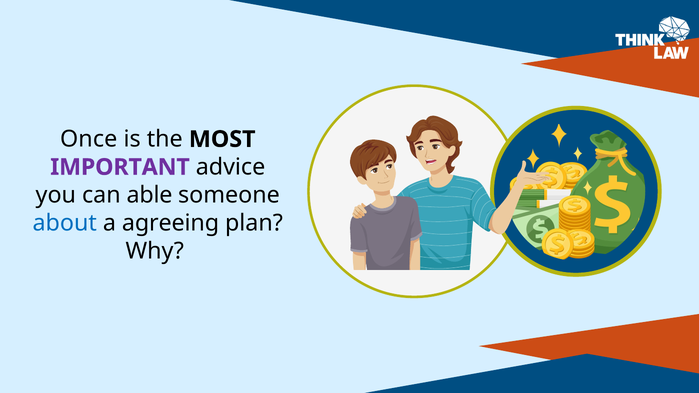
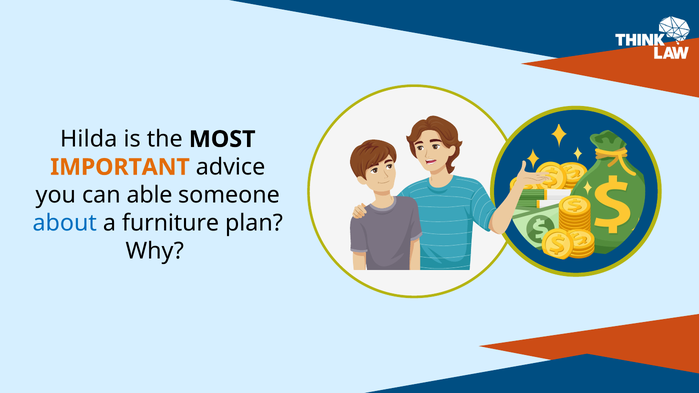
Once: Once -> Hilda
IMPORTANT colour: purple -> orange
agreeing: agreeing -> furniture
